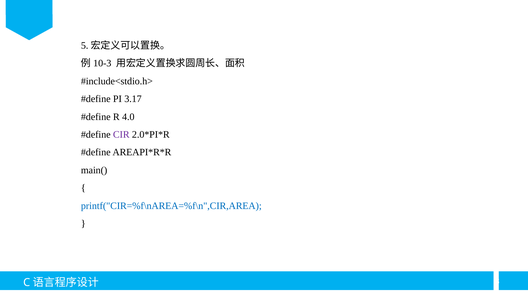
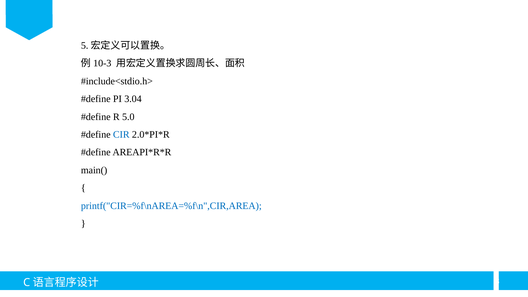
3.17: 3.17 -> 3.04
4.0: 4.0 -> 5.0
CIR colour: purple -> blue
